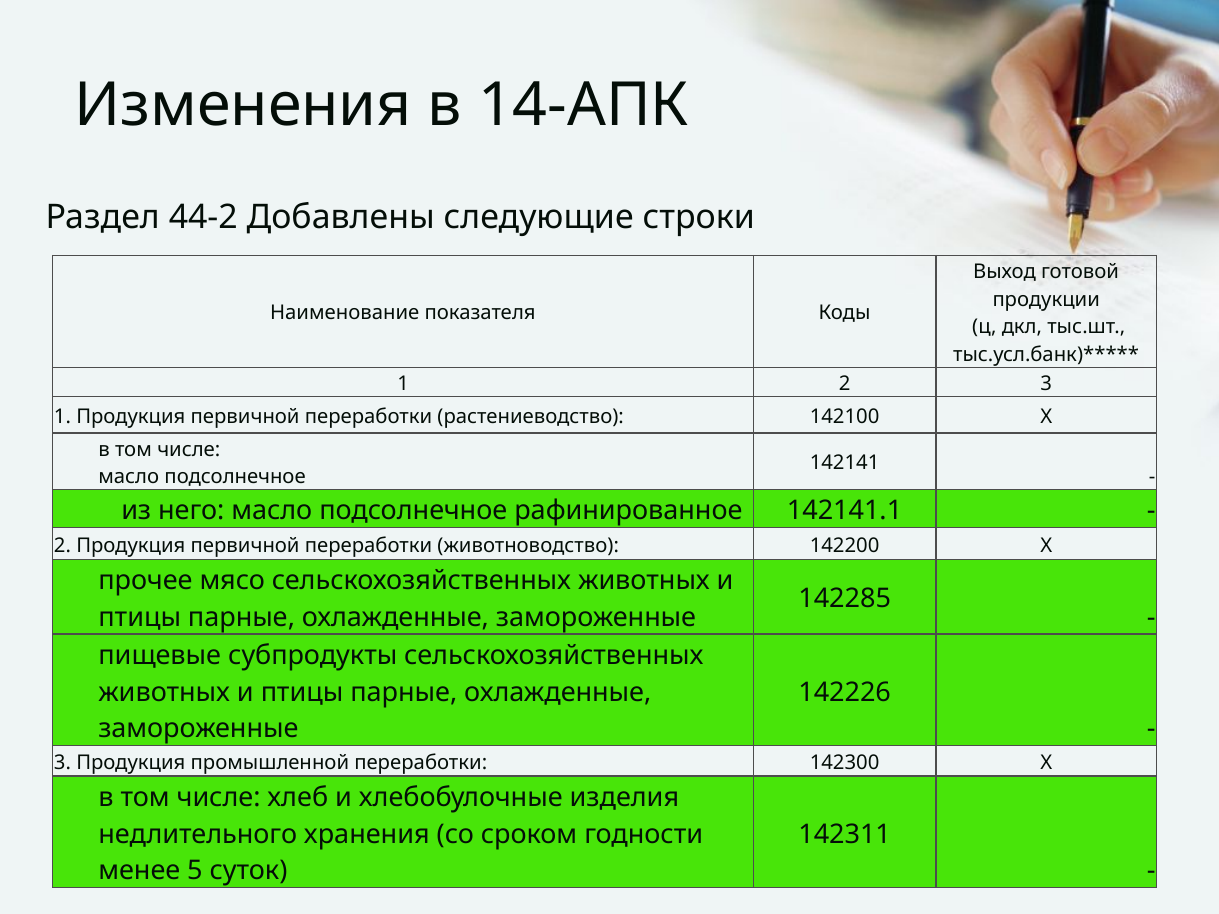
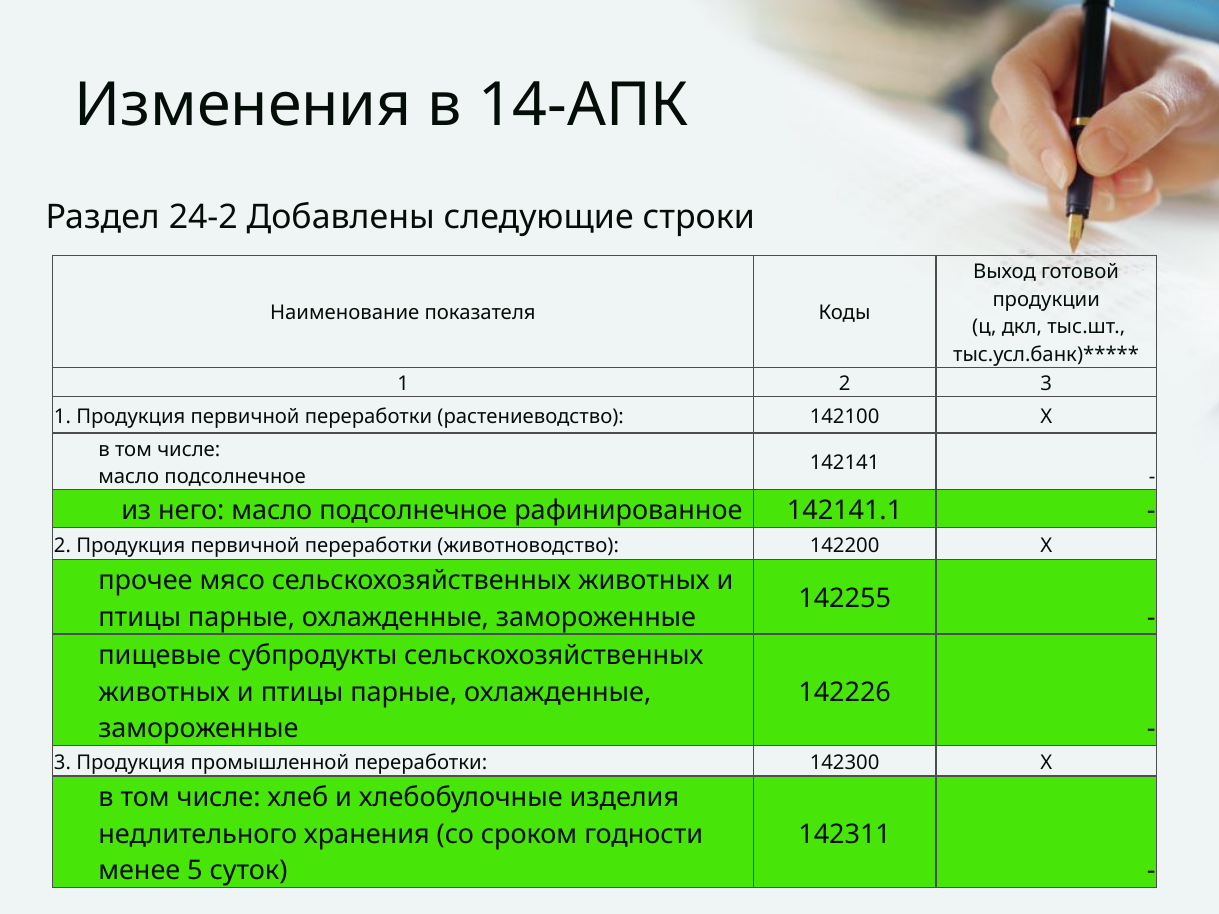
44-2: 44-2 -> 24-2
142285: 142285 -> 142255
